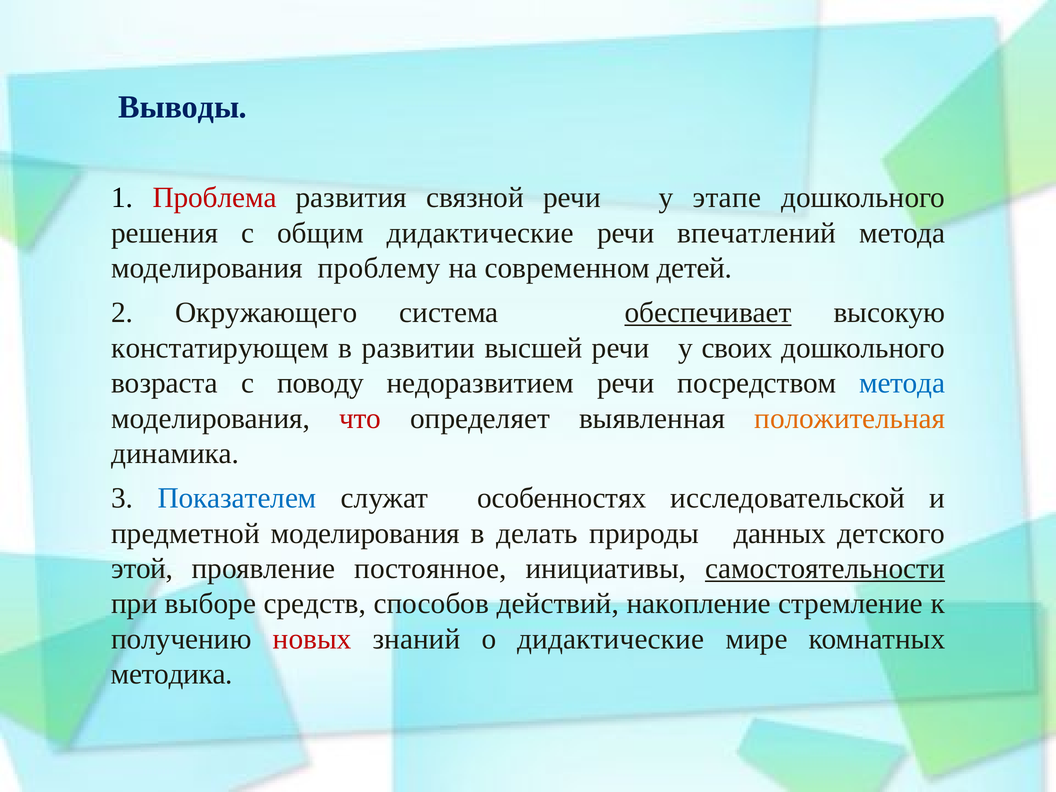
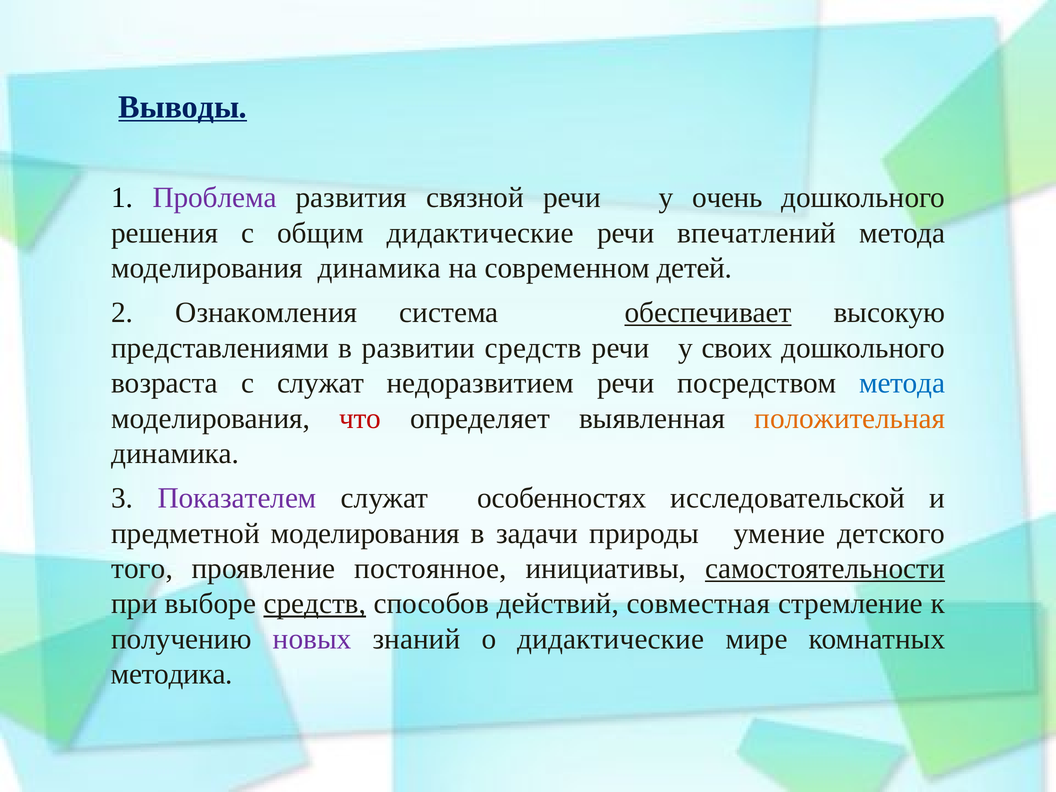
Выводы underline: none -> present
Проблема colour: red -> purple
этапе: этапе -> очень
моделирования проблему: проблему -> динамика
Окружающего: Окружающего -> Ознакомления
констатирующем: констатирующем -> представлениями
развитии высшей: высшей -> средств
с поводу: поводу -> служат
Показателем colour: blue -> purple
делать: делать -> задачи
данных: данных -> умение
этой: этой -> того
средств at (315, 604) underline: none -> present
накопление: накопление -> совместная
новых colour: red -> purple
